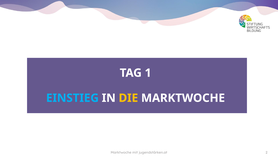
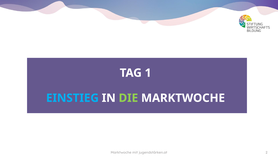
DIE colour: yellow -> light green
